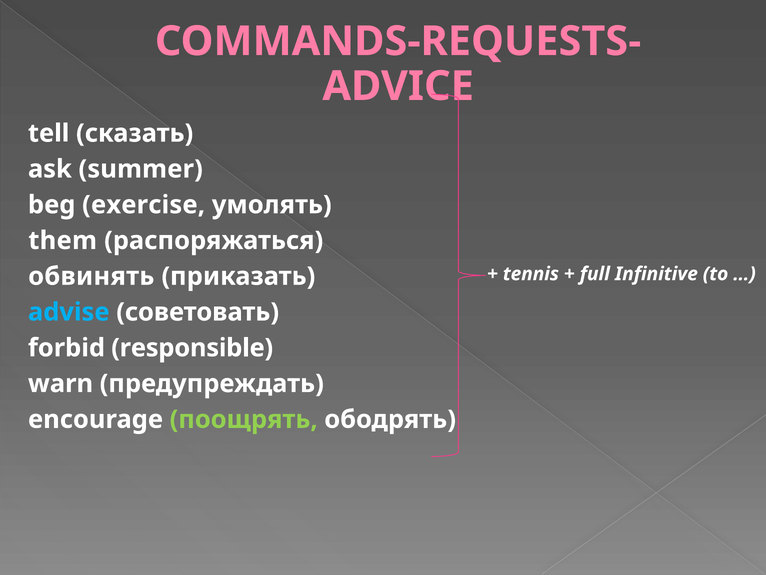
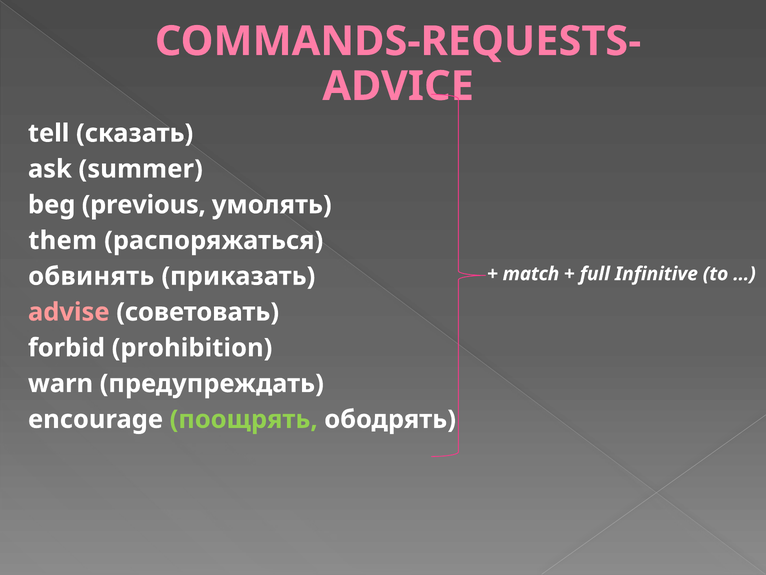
exercise: exercise -> previous
tennis: tennis -> match
advise colour: light blue -> pink
responsible: responsible -> prohibition
